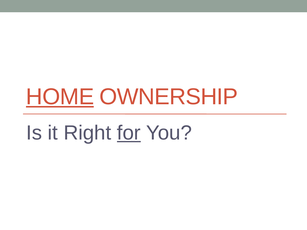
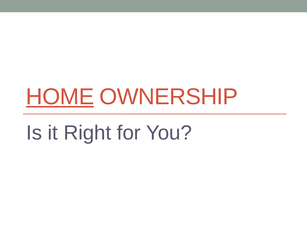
for underline: present -> none
